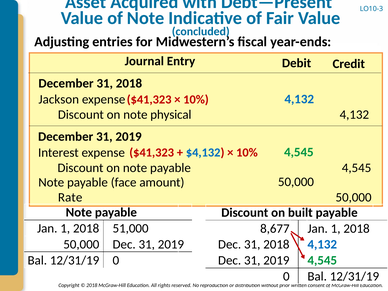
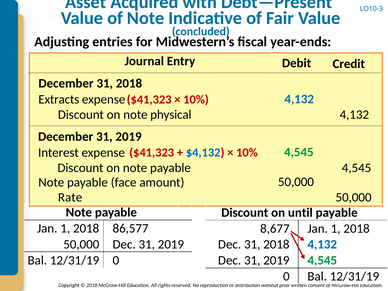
Jackson: Jackson -> Extracts
built: built -> until
51,000: 51,000 -> 86,577
